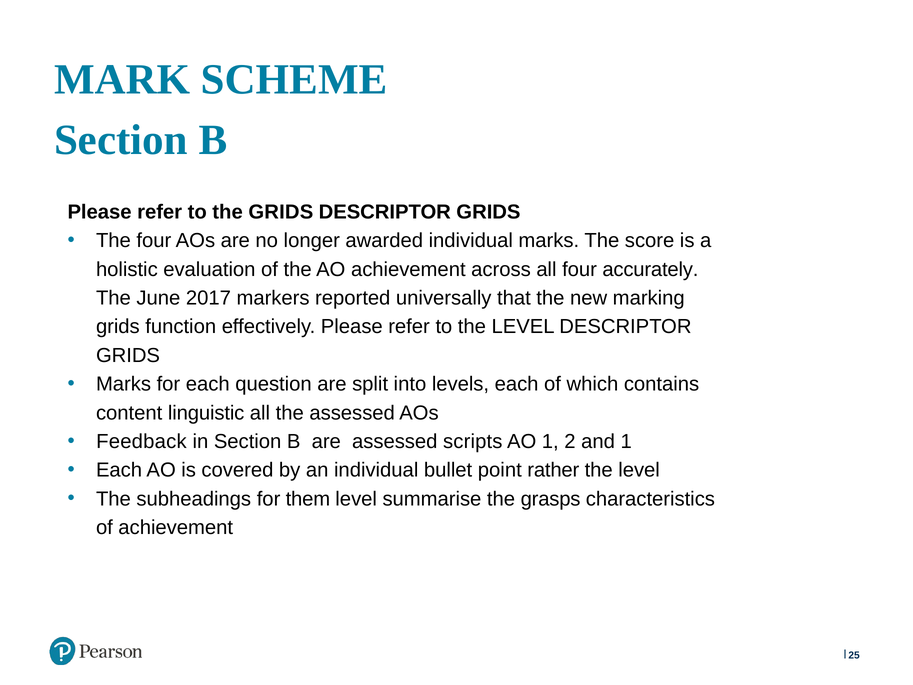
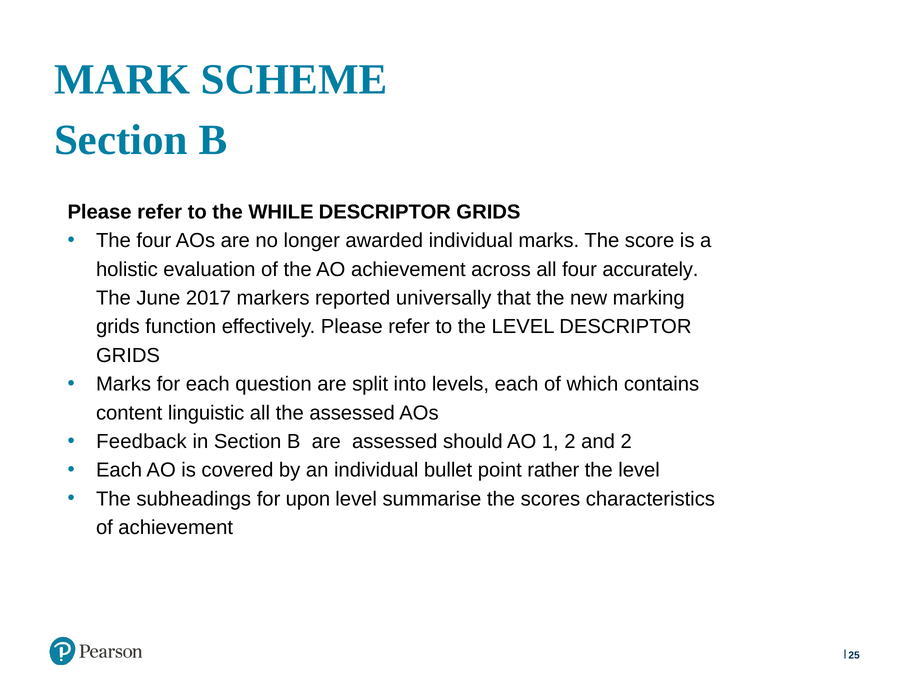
the GRIDS: GRIDS -> WHILE
scripts: scripts -> should
and 1: 1 -> 2
them: them -> upon
grasps: grasps -> scores
